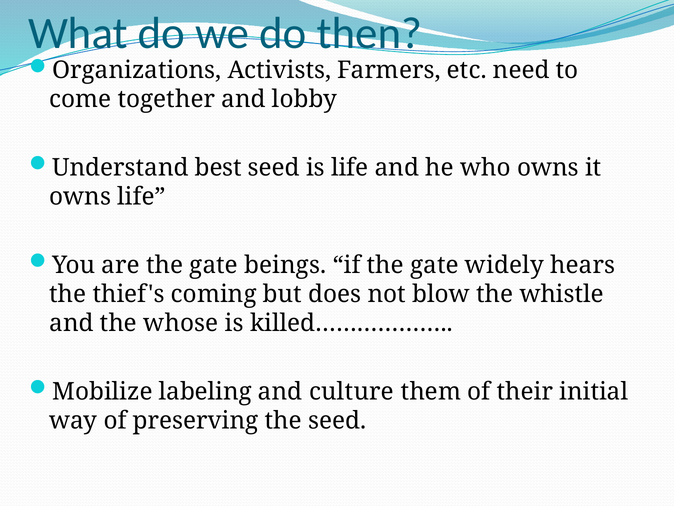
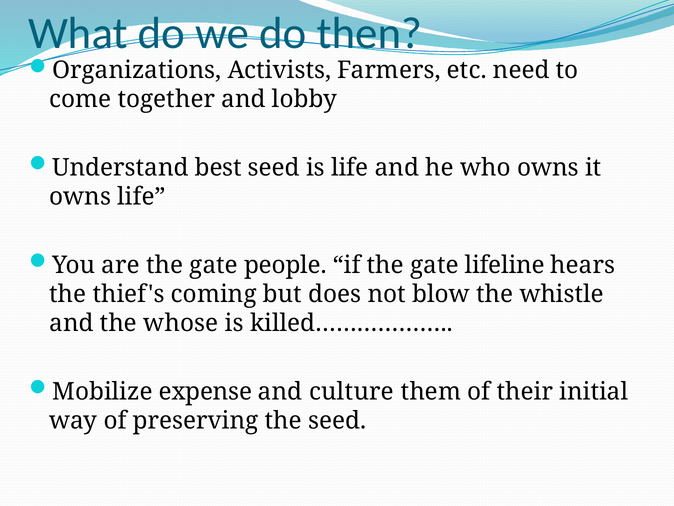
beings: beings -> people
widely: widely -> lifeline
labeling: labeling -> expense
